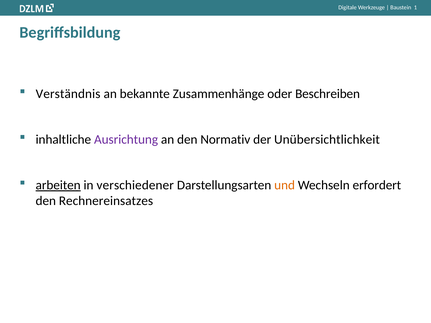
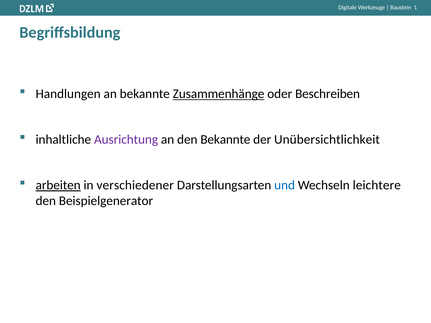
Verständnis: Verständnis -> Handlungen
Zusammenhänge underline: none -> present
den Normativ: Normativ -> Bekannte
und colour: orange -> blue
erfordert: erfordert -> leichtere
Rechnereinsatzes: Rechnereinsatzes -> Beispielgenerator
